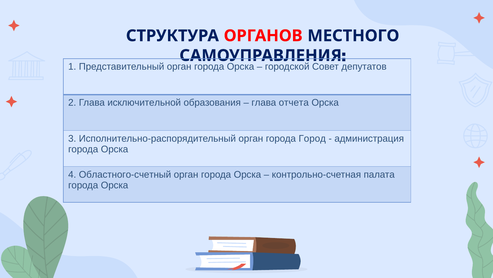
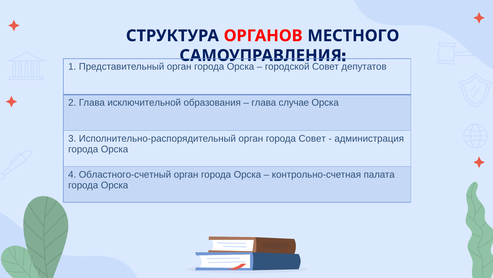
отчета: отчета -> случае
города Город: Город -> Совет
